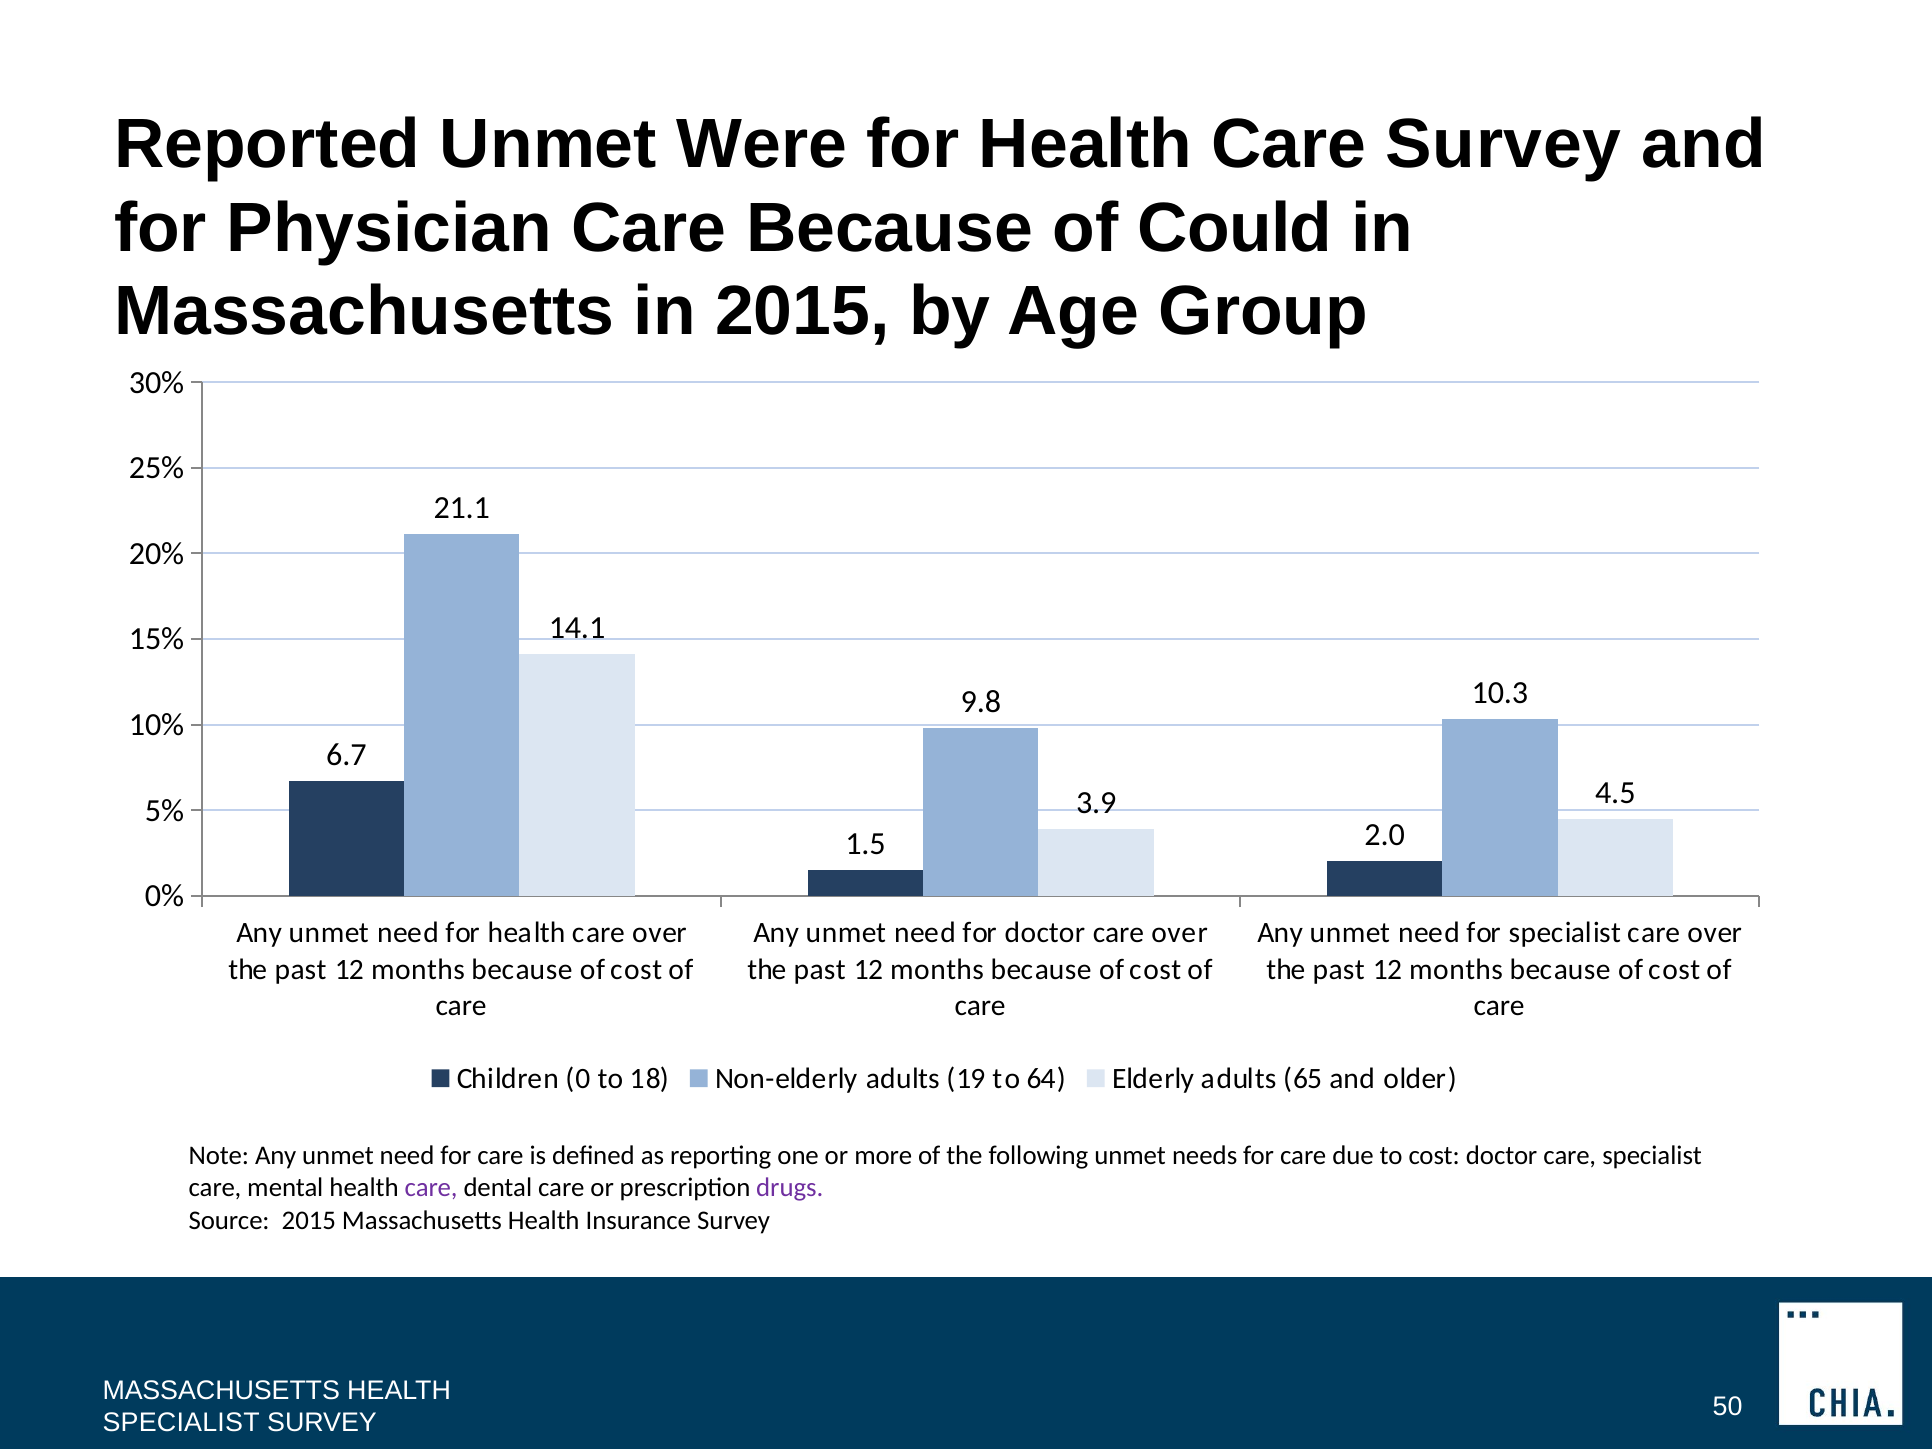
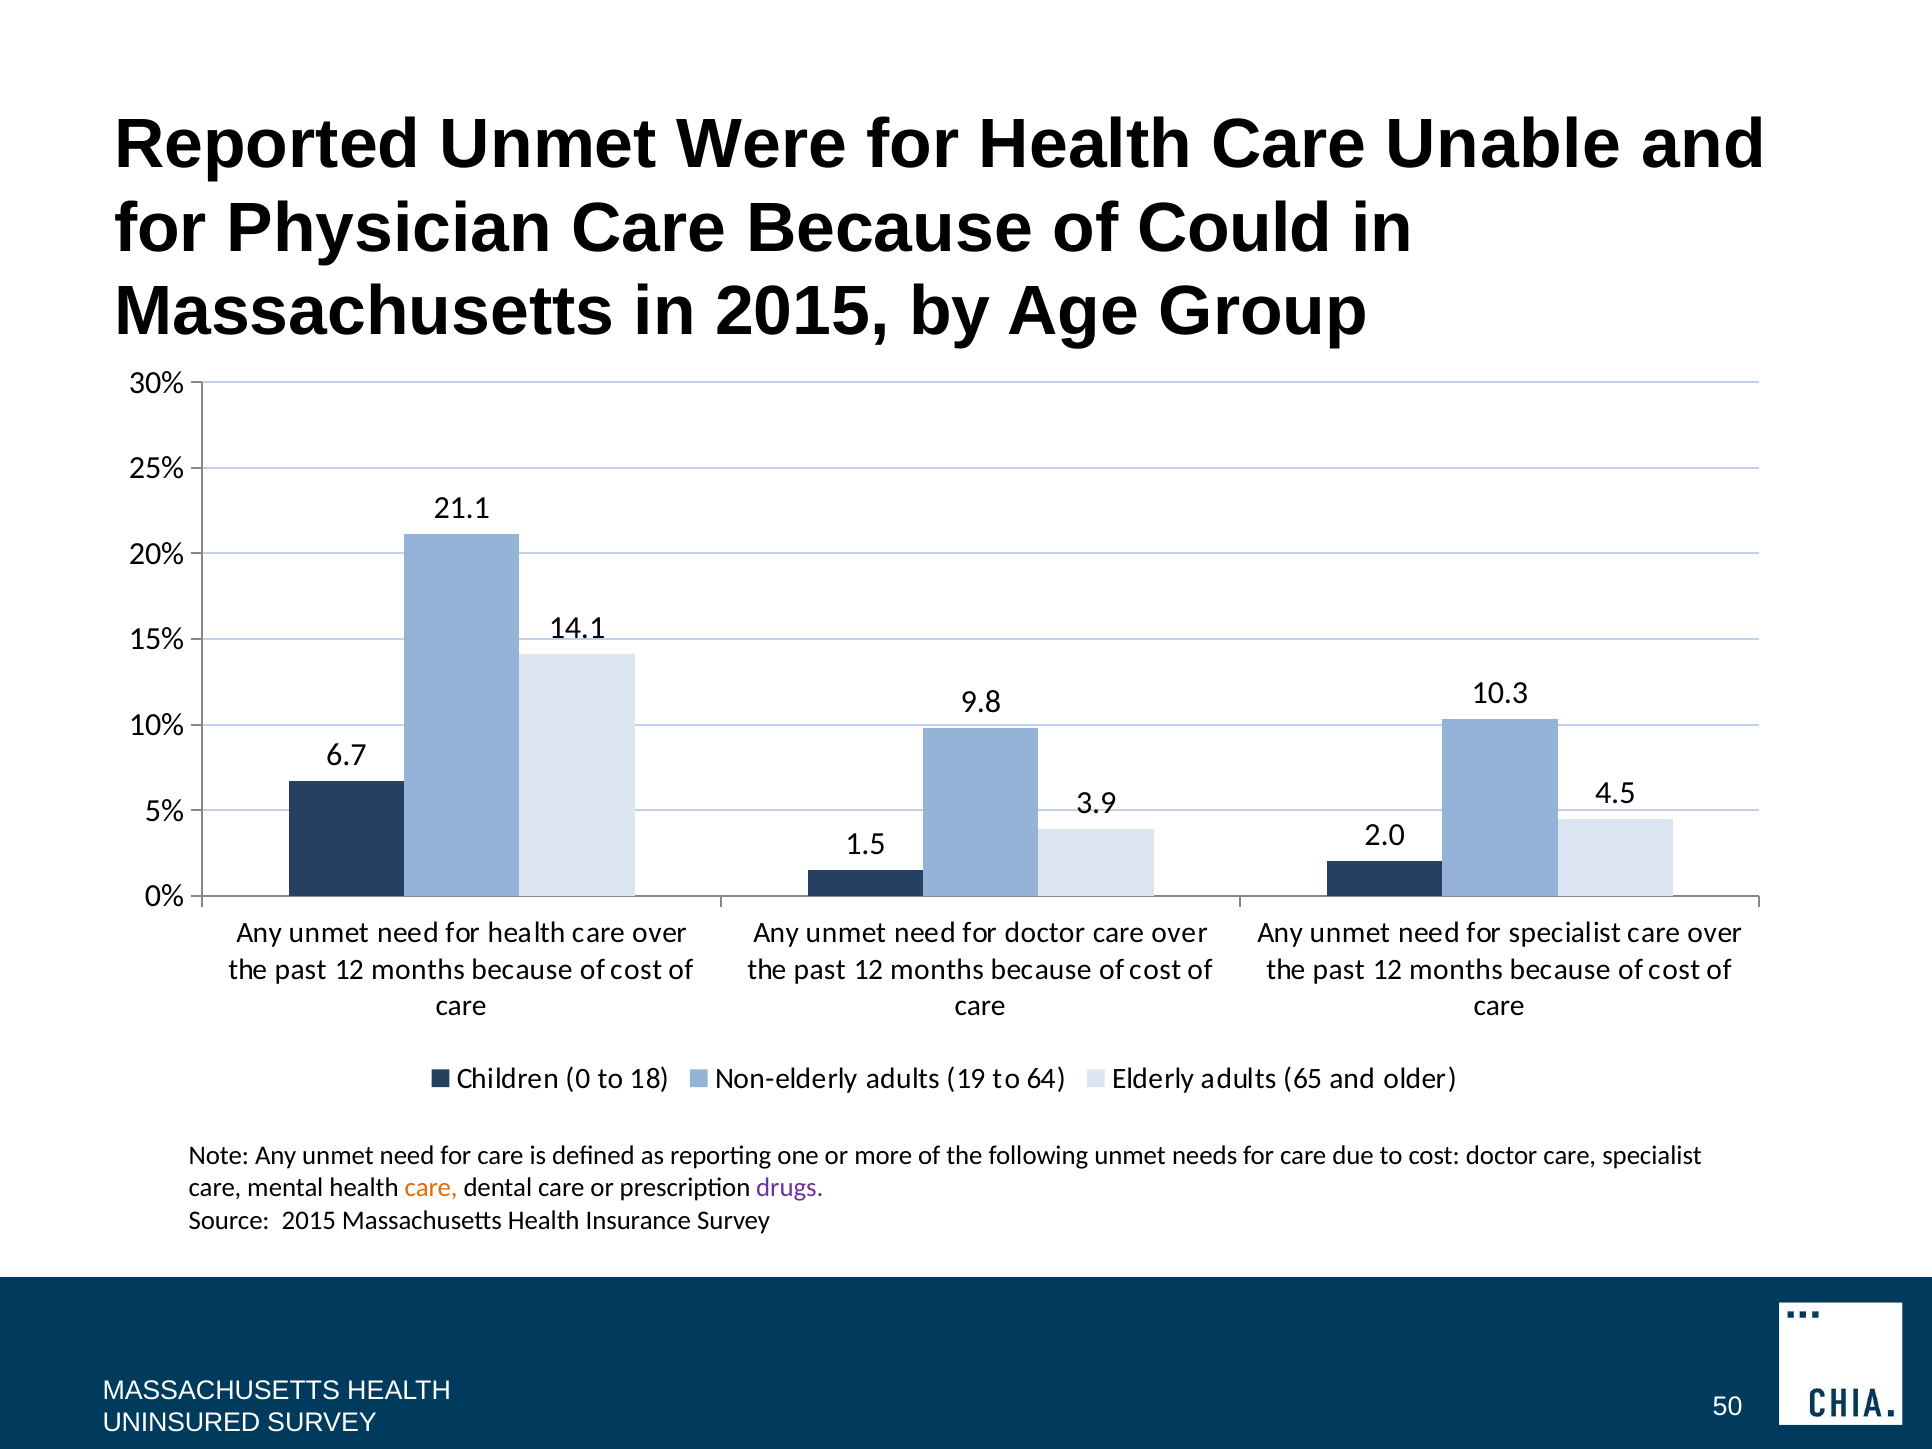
Care Survey: Survey -> Unable
care at (431, 1188) colour: purple -> orange
SPECIALIST at (181, 1423): SPECIALIST -> UNINSURED
